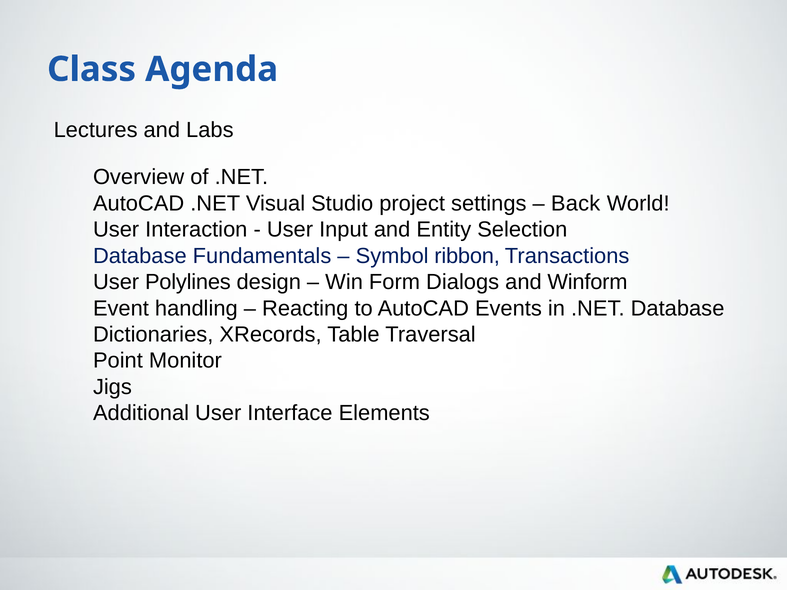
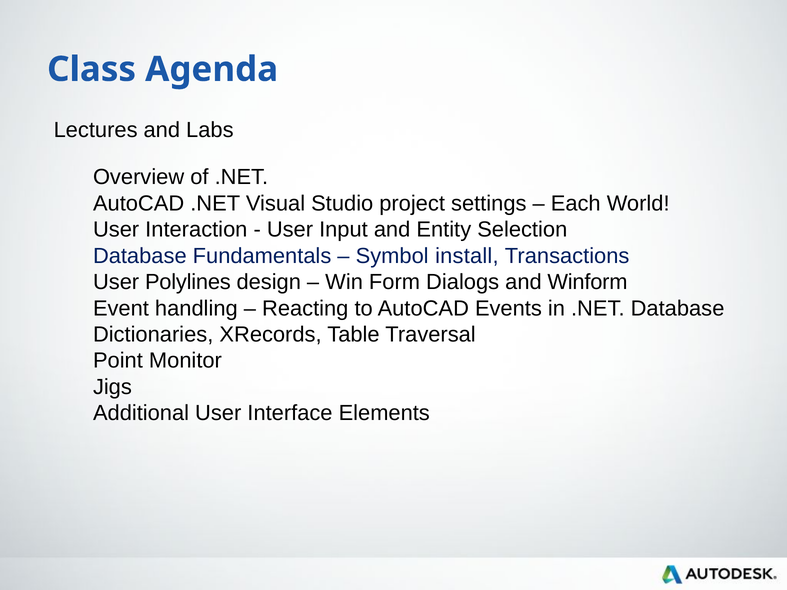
Back: Back -> Each
ribbon: ribbon -> install
